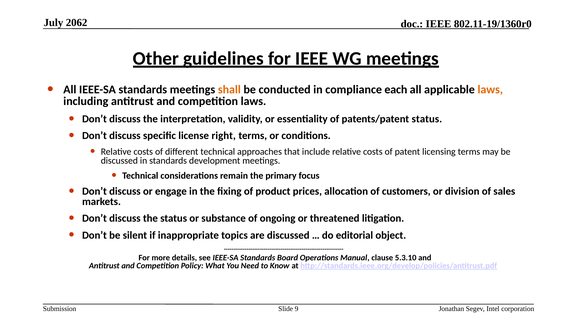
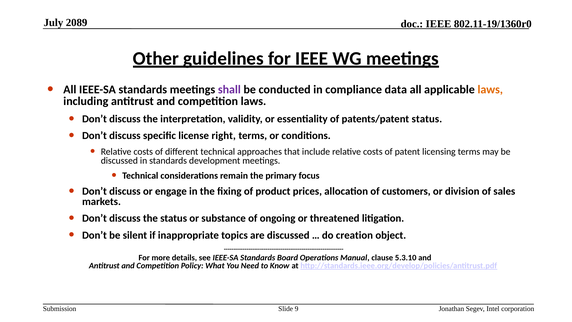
2062: 2062 -> 2089
shall colour: orange -> purple
each: each -> data
editorial: editorial -> creation
